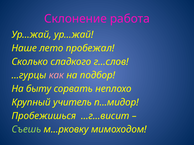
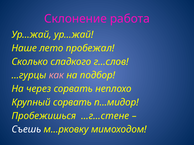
быту: быту -> через
Крупный учитель: учитель -> сорвать
…г…висит: …г…висит -> …г…стене
Съешь colour: light green -> white
